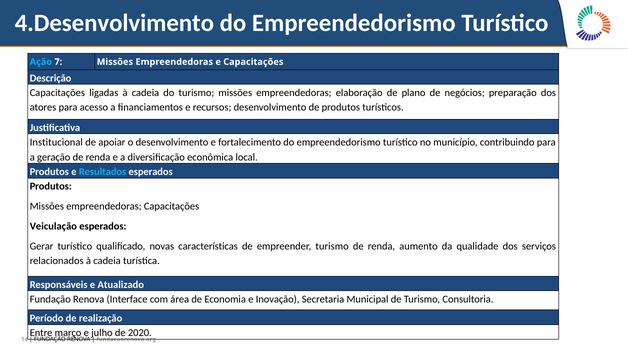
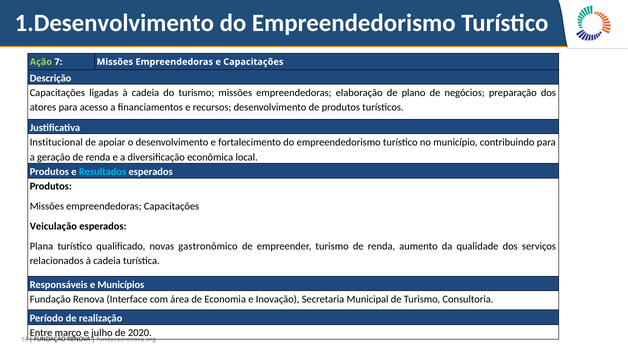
4.Desenvolvimento: 4.Desenvolvimento -> 1.Desenvolvimento
Ação colour: light blue -> light green
Gerar: Gerar -> Plana
características: características -> gastronômico
Atualizado: Atualizado -> Municípios
